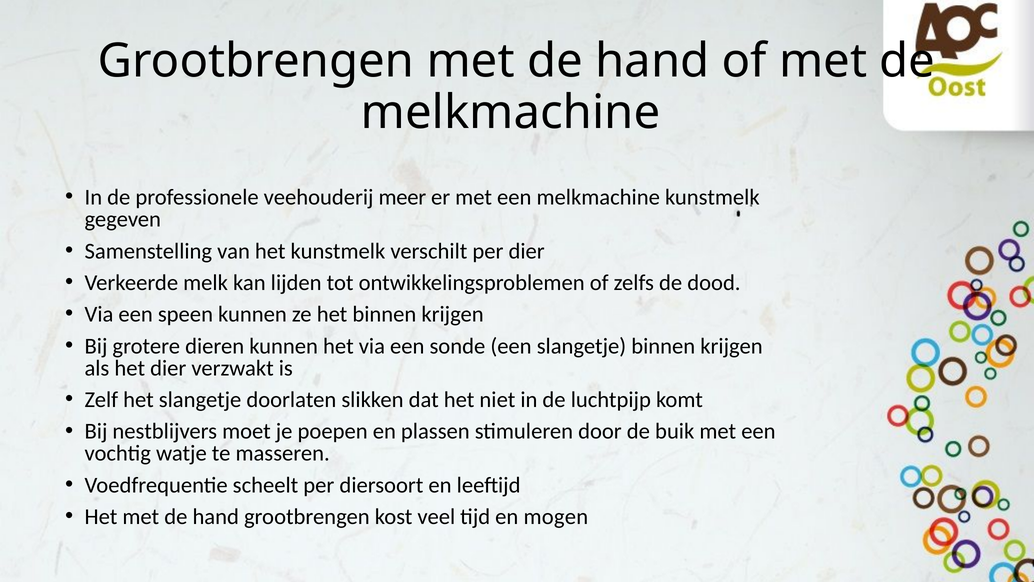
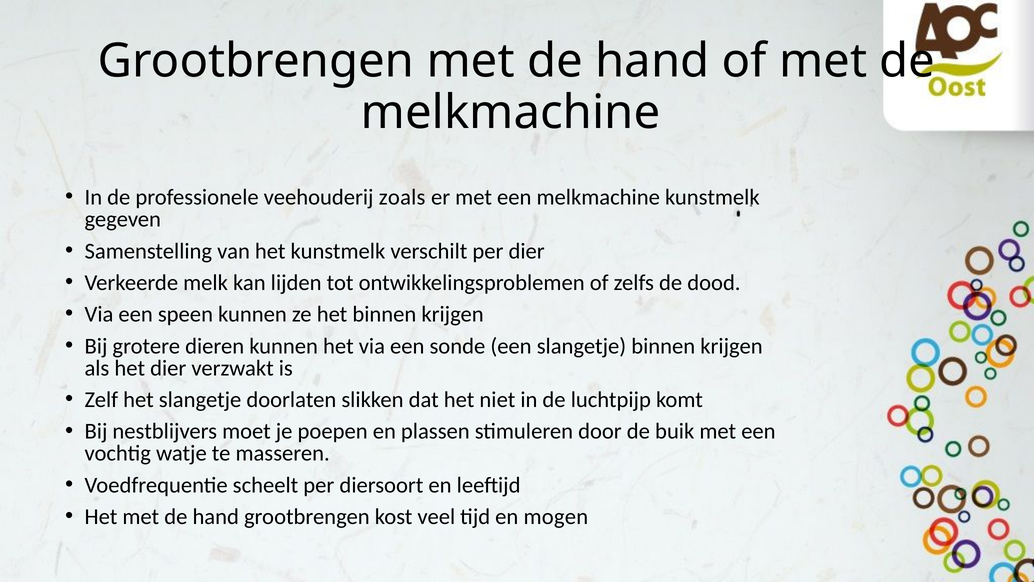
meer: meer -> zoals
